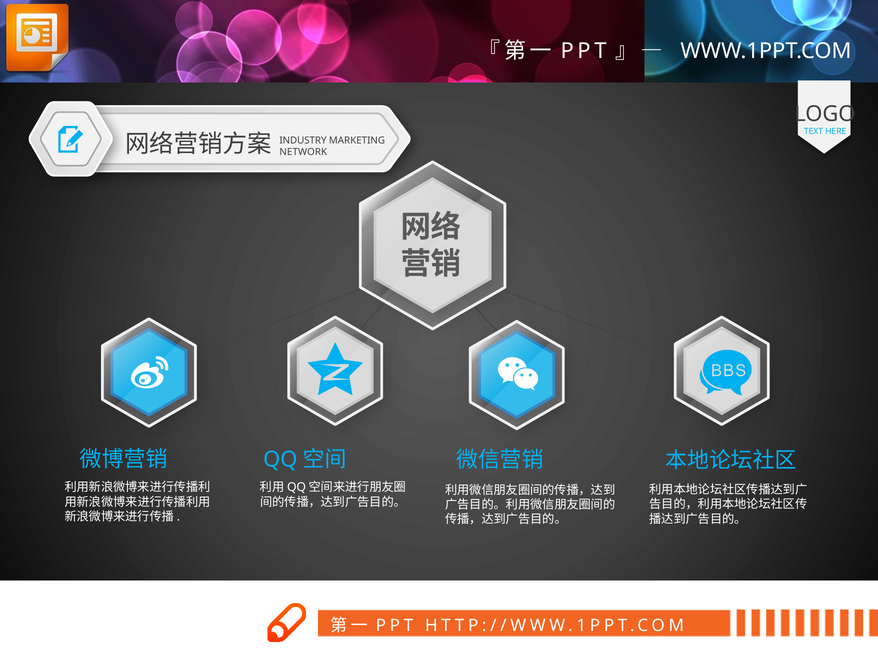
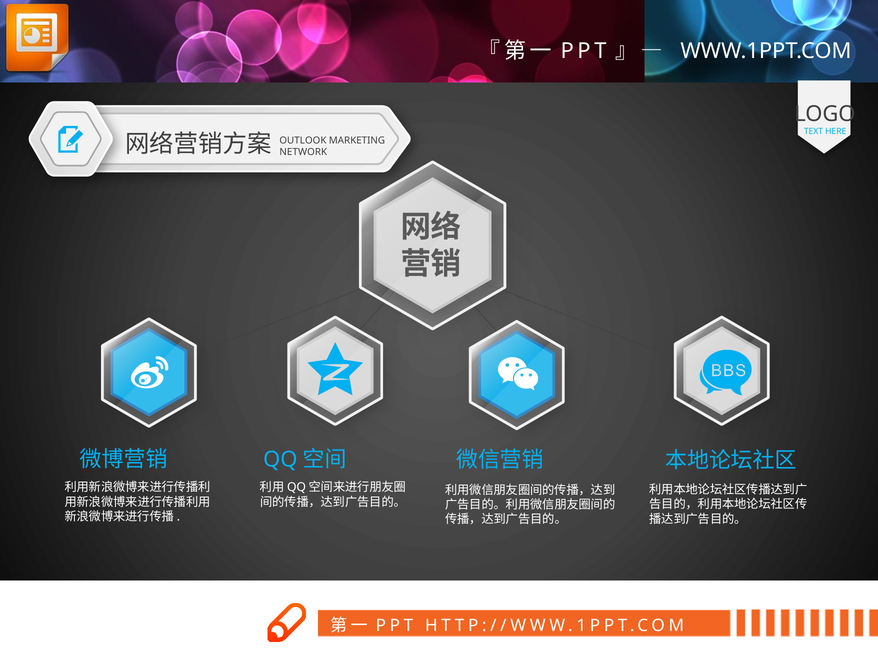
INDUSTRY: INDUSTRY -> OUTLOOK
